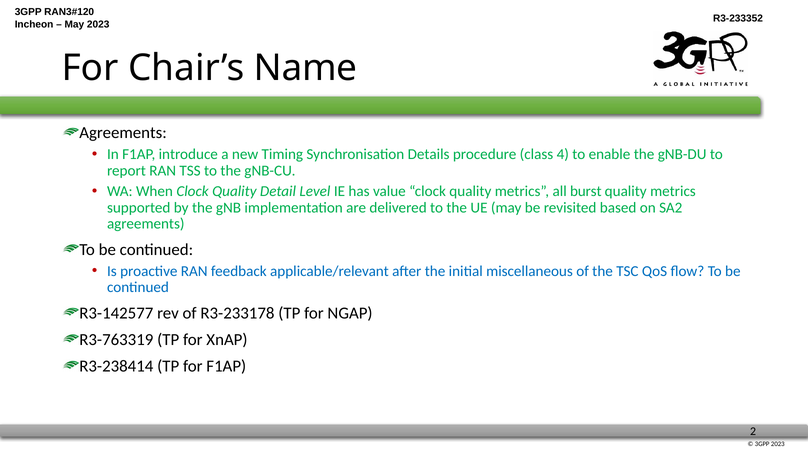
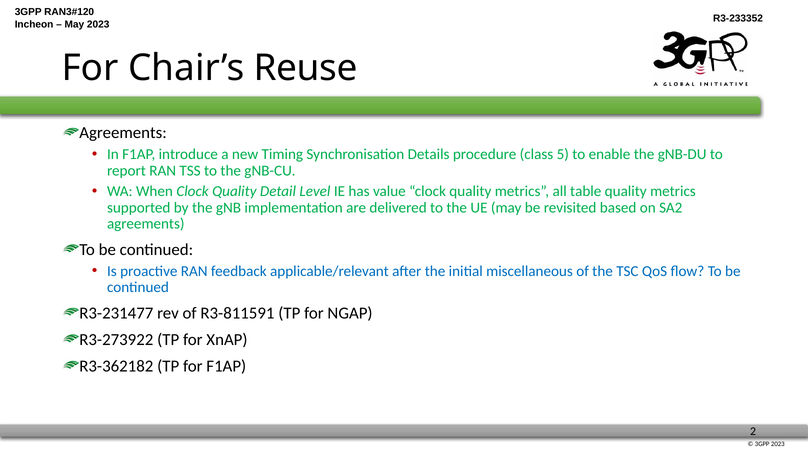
Name: Name -> Reuse
4: 4 -> 5
burst: burst -> table
R3-142577: R3-142577 -> R3-231477
R3-233178: R3-233178 -> R3-811591
R3-763319: R3-763319 -> R3-273922
R3-238414: R3-238414 -> R3-362182
